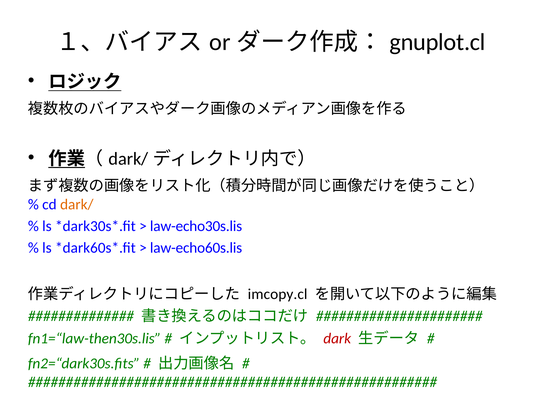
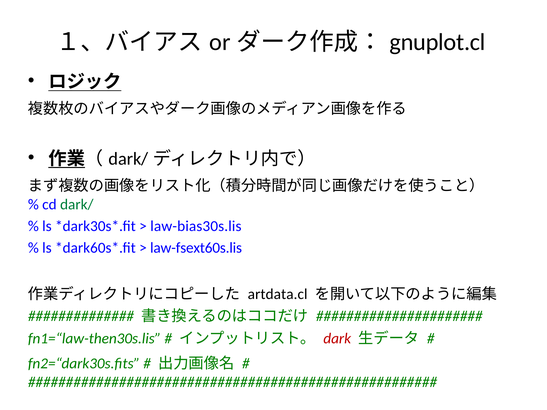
dark/ colour: orange -> green
law-echo30s.lis: law-echo30s.lis -> law-bias30s.lis
law-echo60s.lis: law-echo60s.lis -> law-fsext60s.lis
imcopy.cl: imcopy.cl -> artdata.cl
